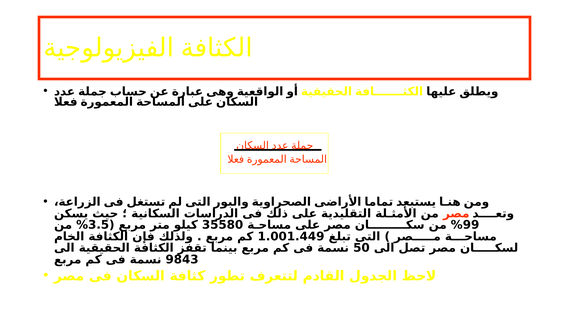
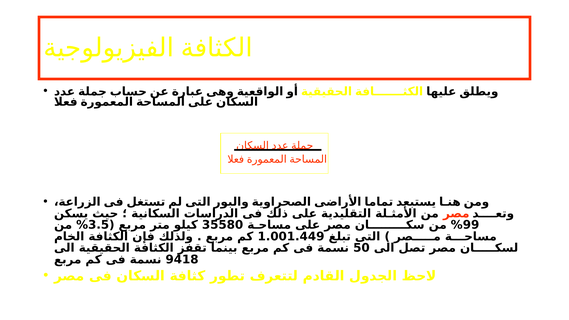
9843: 9843 -> 9418
